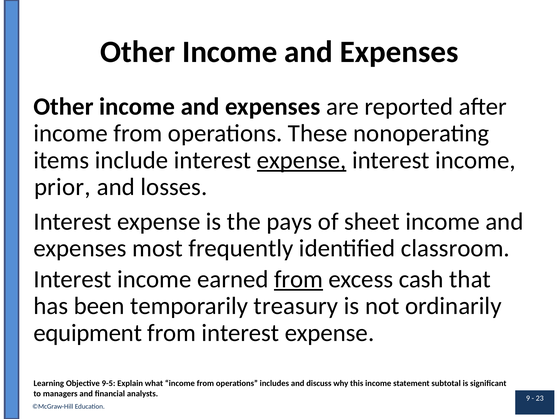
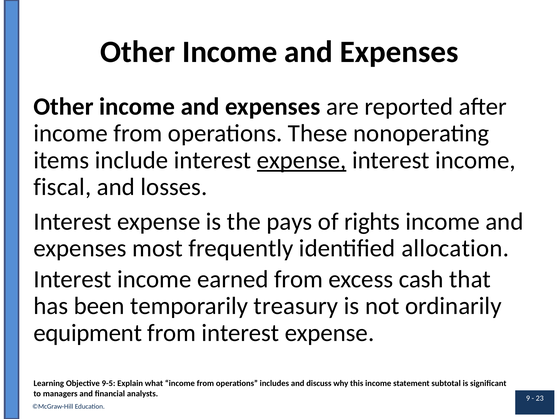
prior: prior -> fiscal
sheet: sheet -> rights
classroom: classroom -> allocation
from at (299, 279) underline: present -> none
